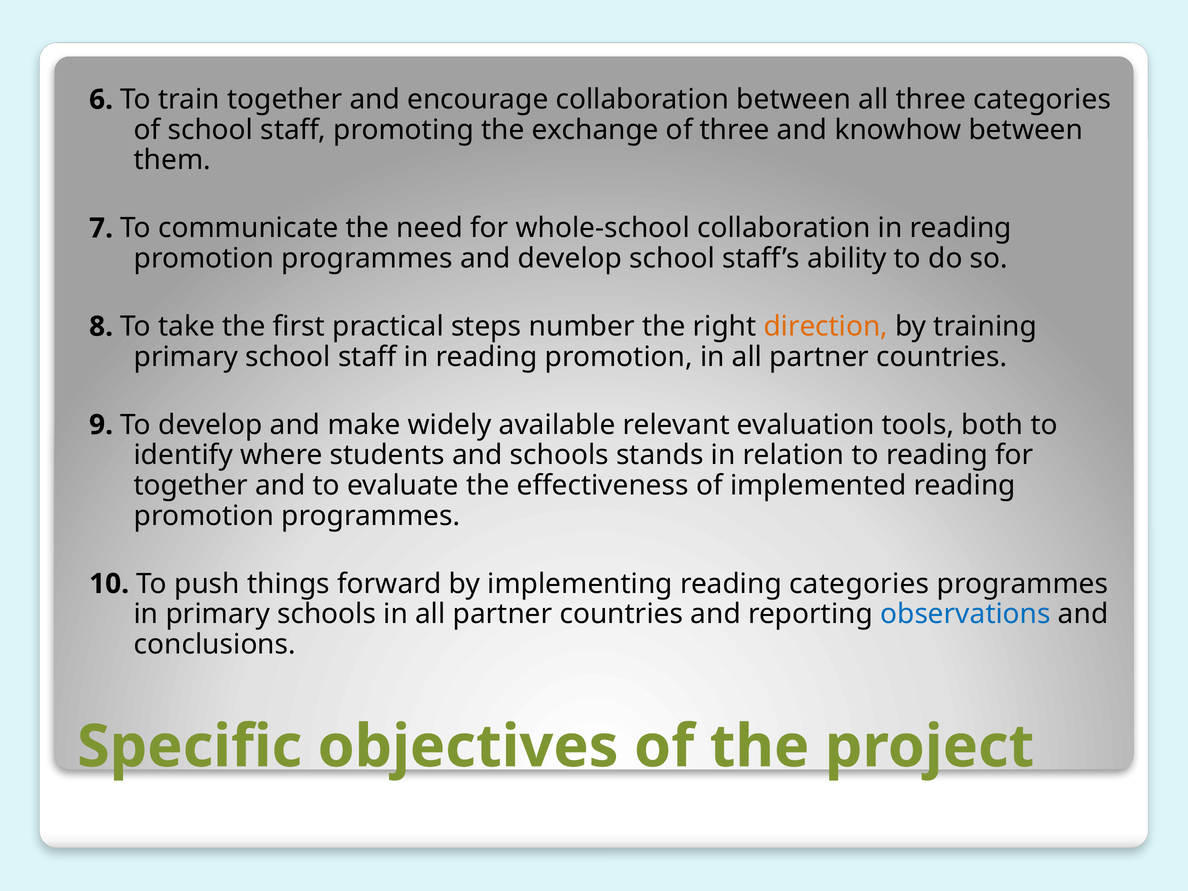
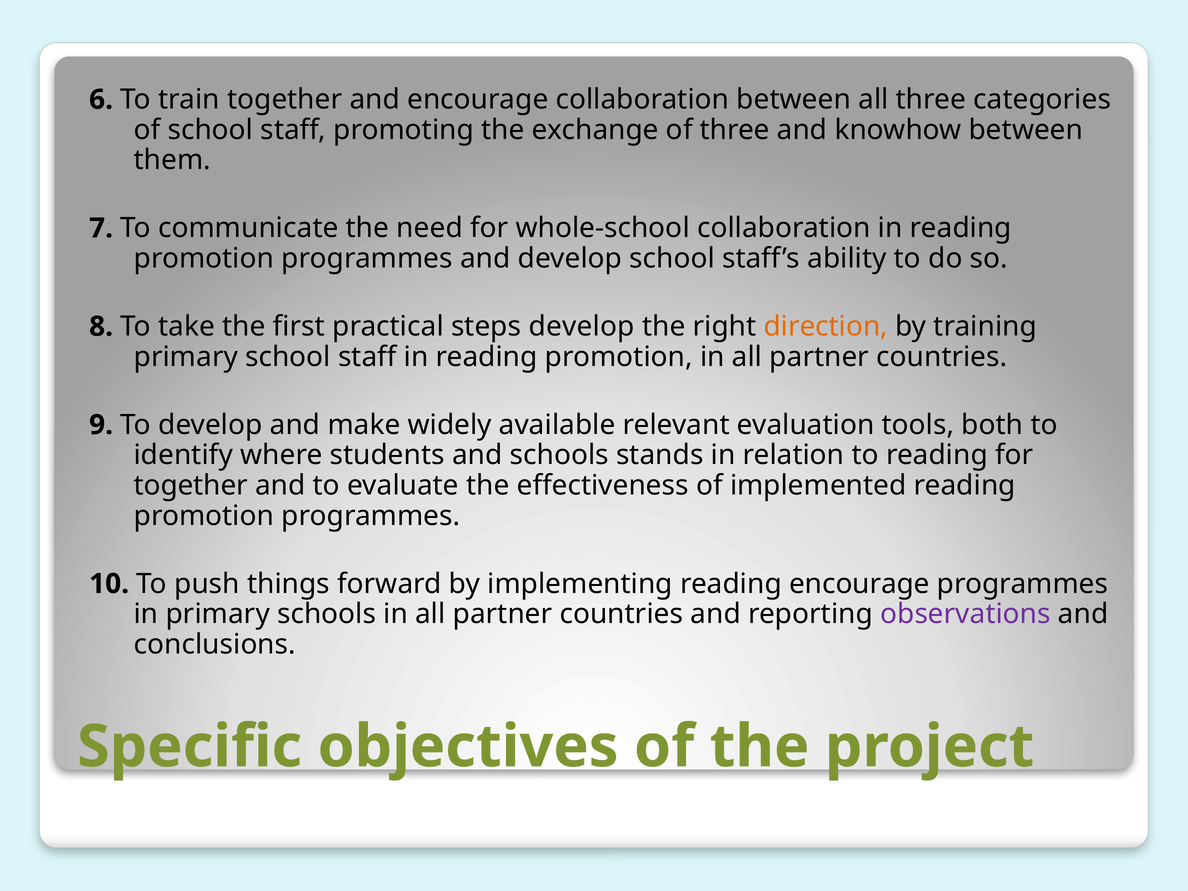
steps number: number -> develop
reading categories: categories -> encourage
observations colour: blue -> purple
